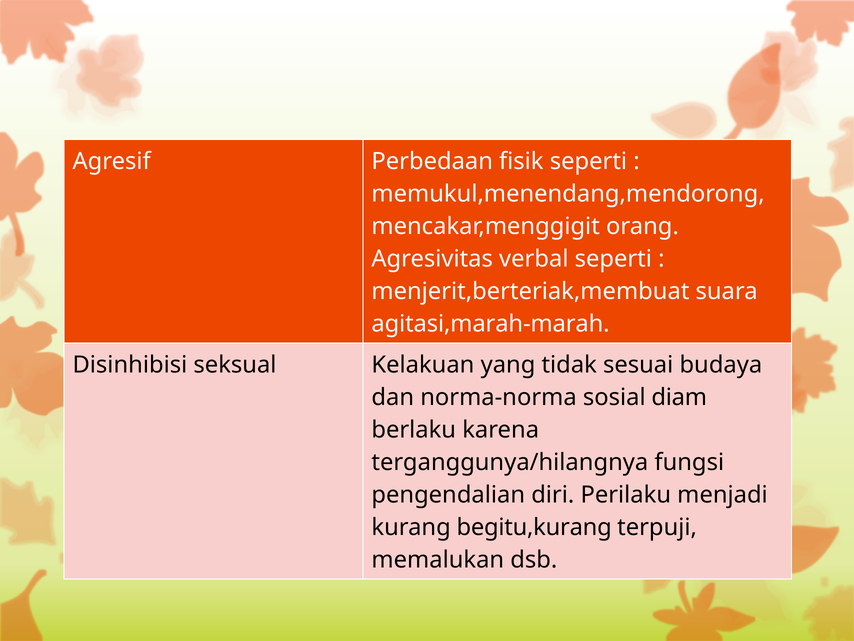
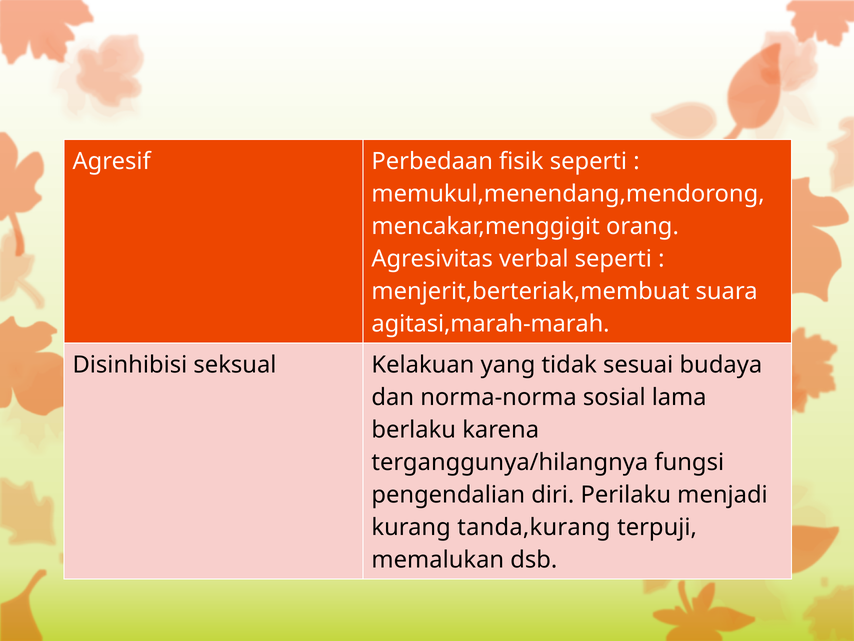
diam: diam -> lama
begitu,kurang: begitu,kurang -> tanda,kurang
